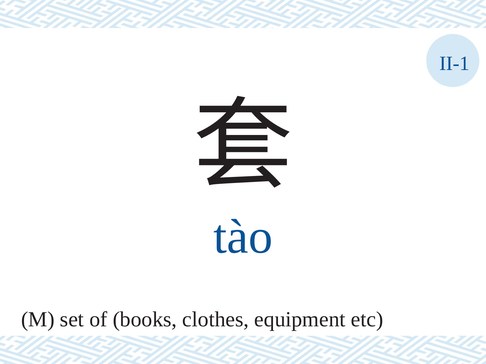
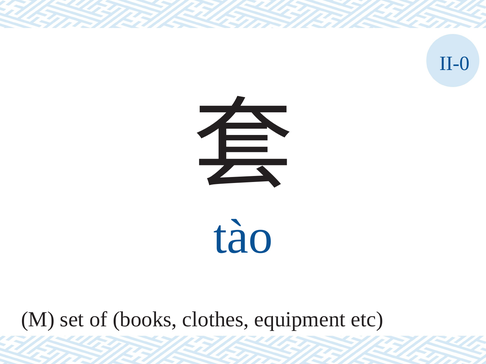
II-1: II-1 -> II-0
